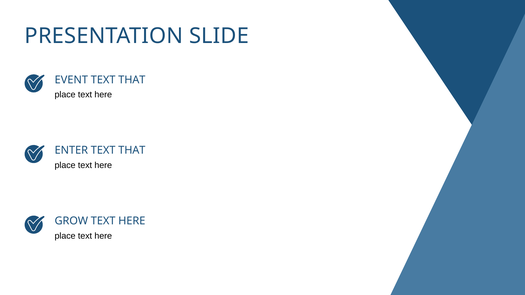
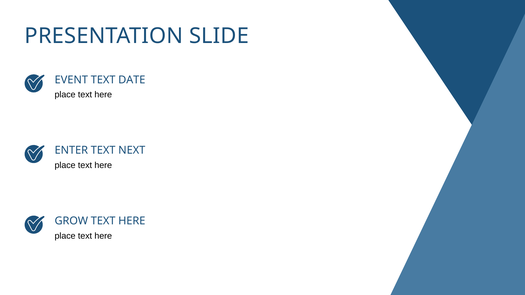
THAT at (132, 80): THAT -> DATE
ENTER TEXT THAT: THAT -> NEXT
